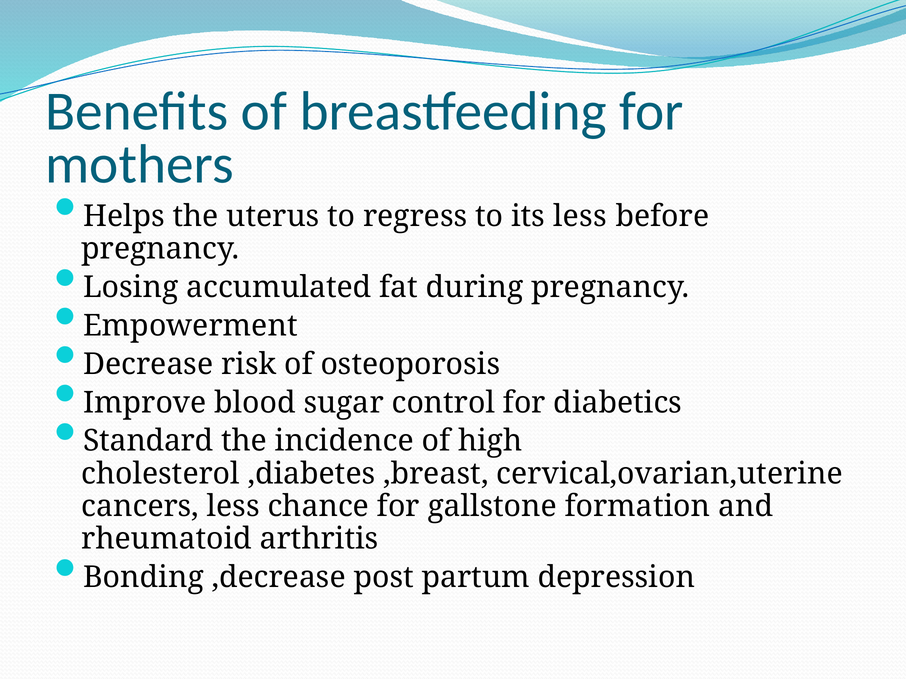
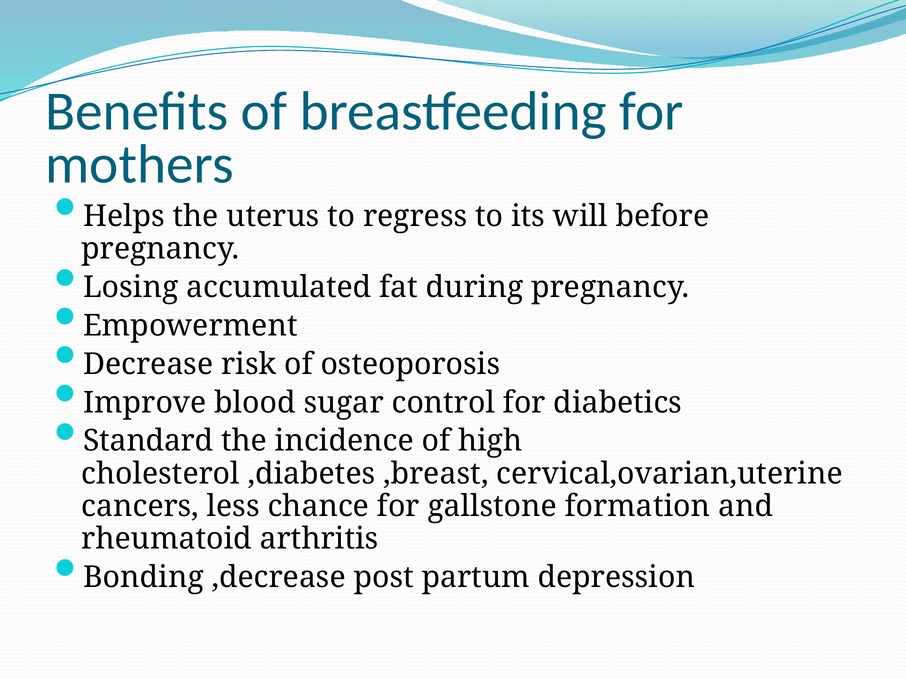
its less: less -> will
